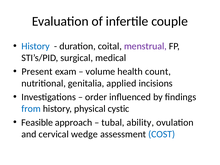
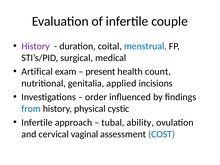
History at (36, 46) colour: blue -> purple
menstrual colour: purple -> blue
Present: Present -> Artifical
volume: volume -> present
Feasible at (37, 122): Feasible -> Infertile
wedge: wedge -> vaginal
